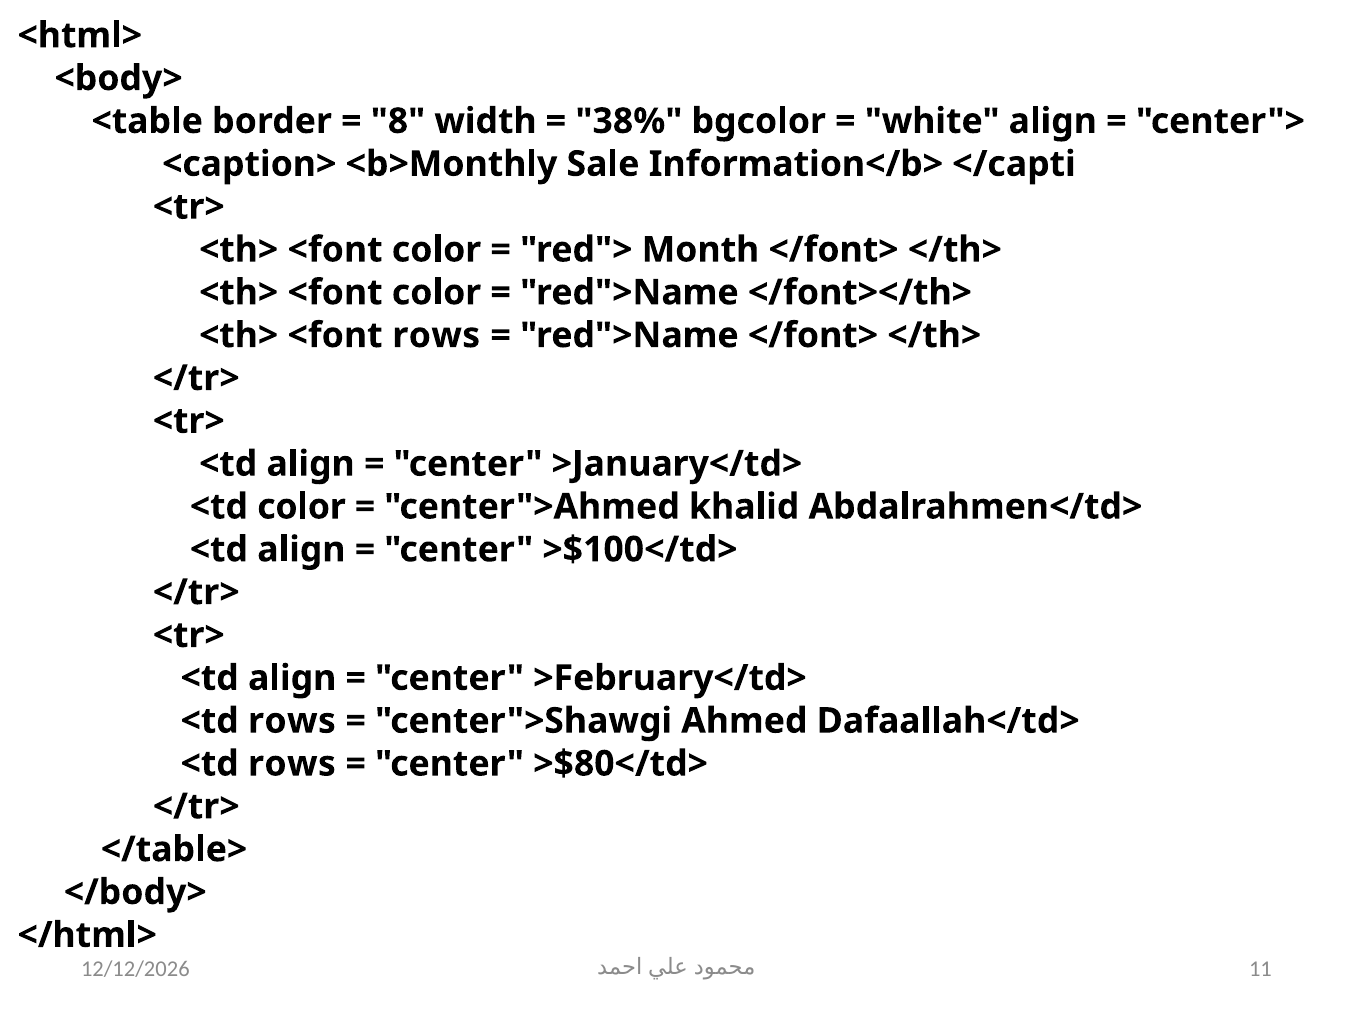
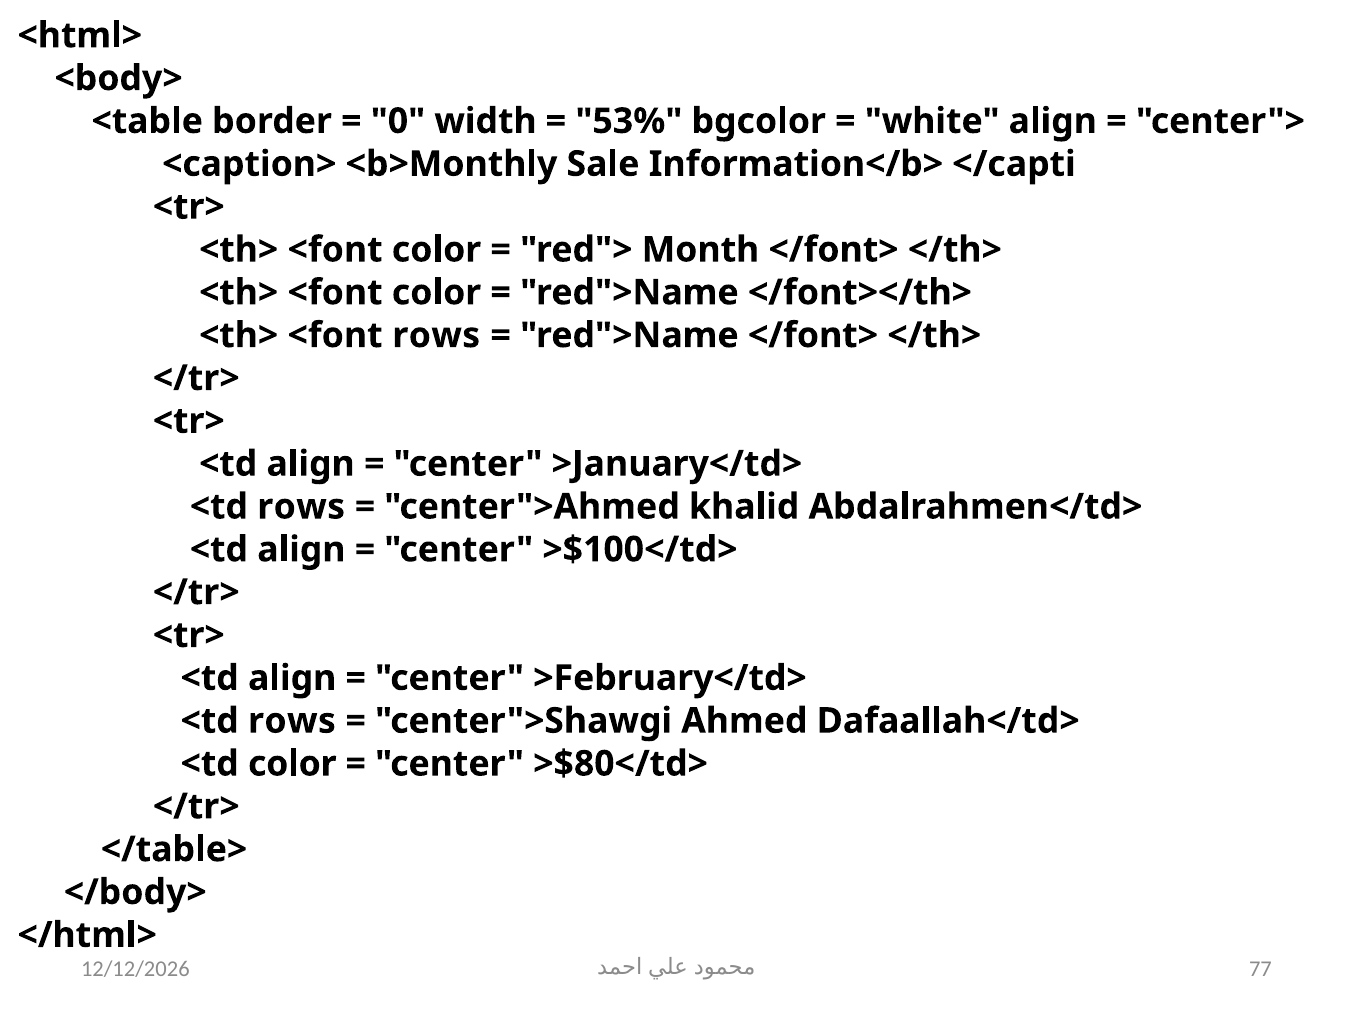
8: 8 -> 0
38%: 38% -> 53%
color at (301, 507): color -> rows
rows at (292, 764): rows -> color
11: 11 -> 77
